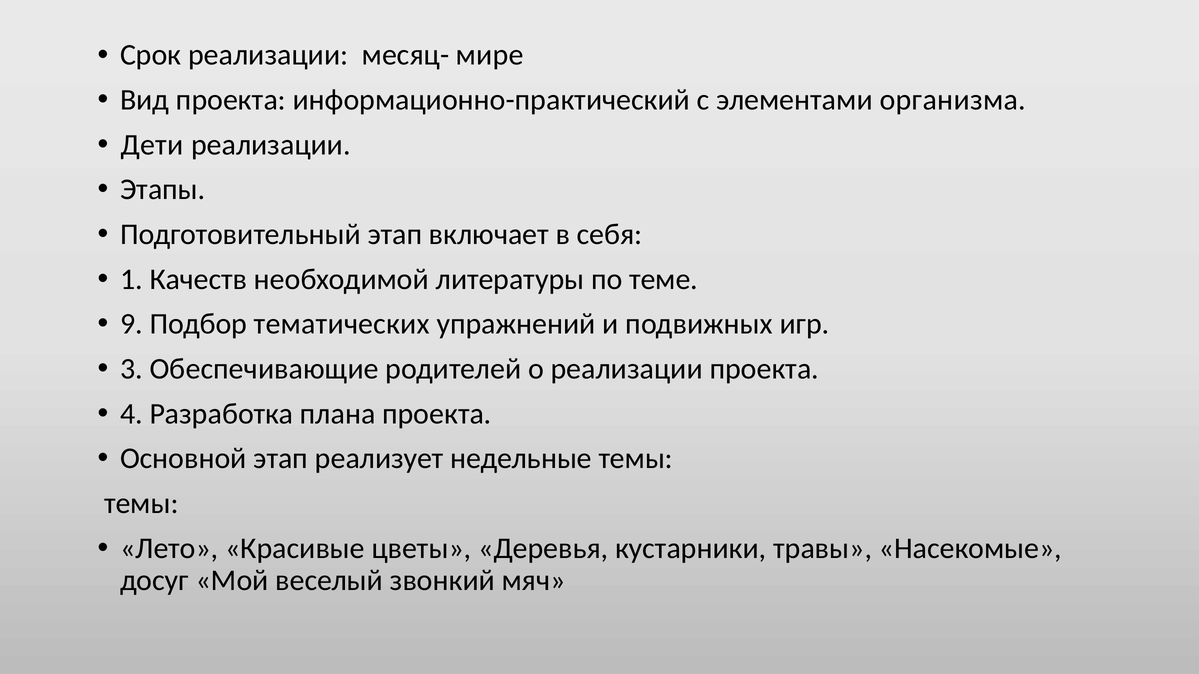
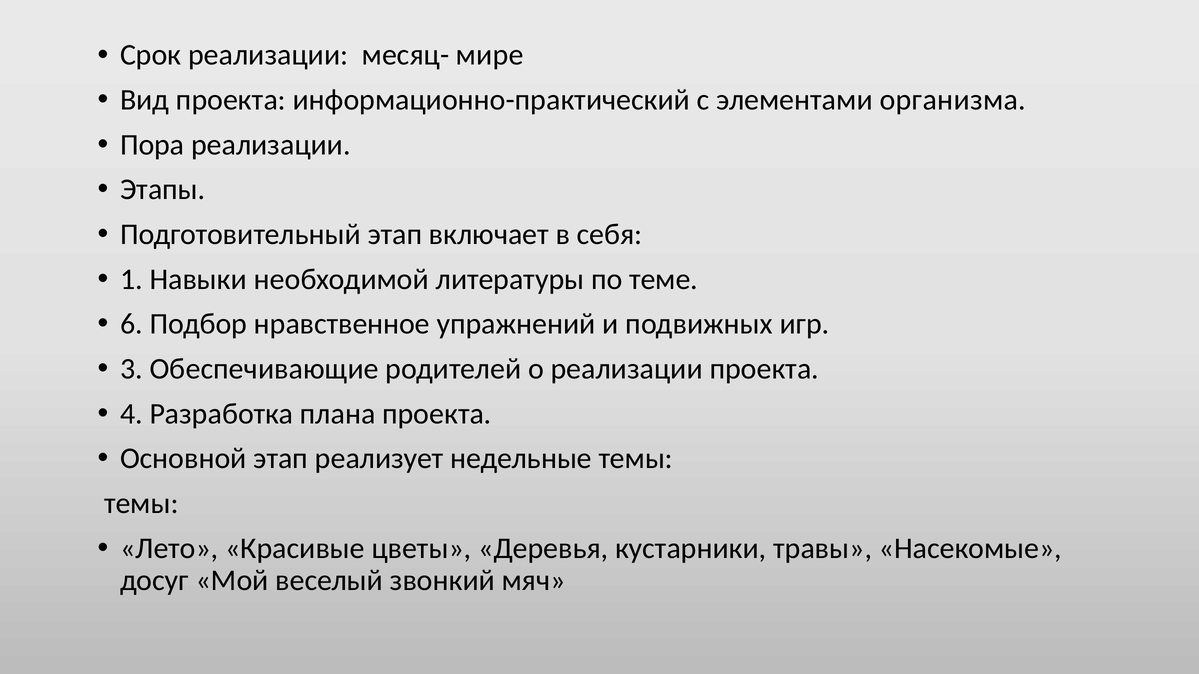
Дети: Дети -> Пора
Качеств: Качеств -> Навыки
9: 9 -> 6
тематических: тематических -> нравственное
